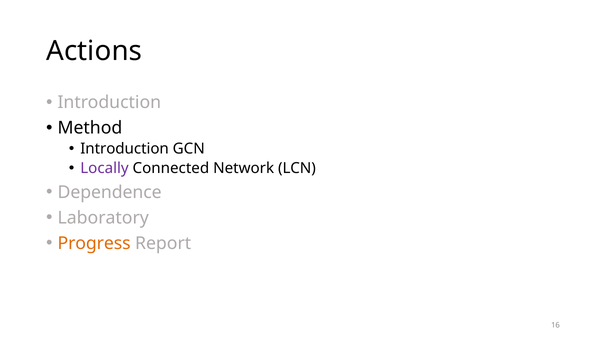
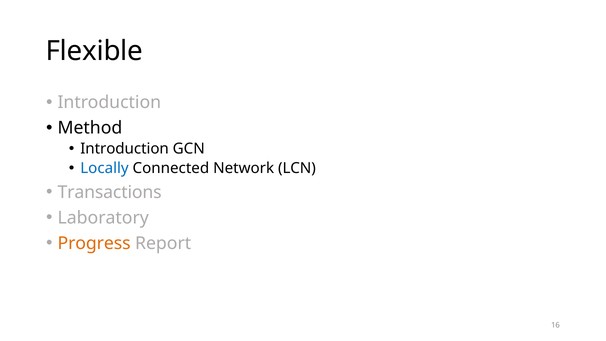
Actions: Actions -> Flexible
Locally colour: purple -> blue
Dependence: Dependence -> Transactions
